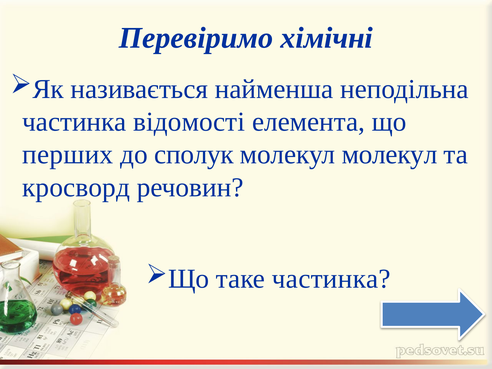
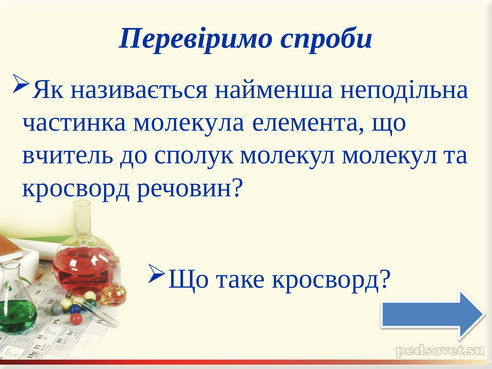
хімічні: хімічні -> спроби
відомості: відомості -> молекула
перших: перших -> вчитель
таке частинка: частинка -> кросворд
